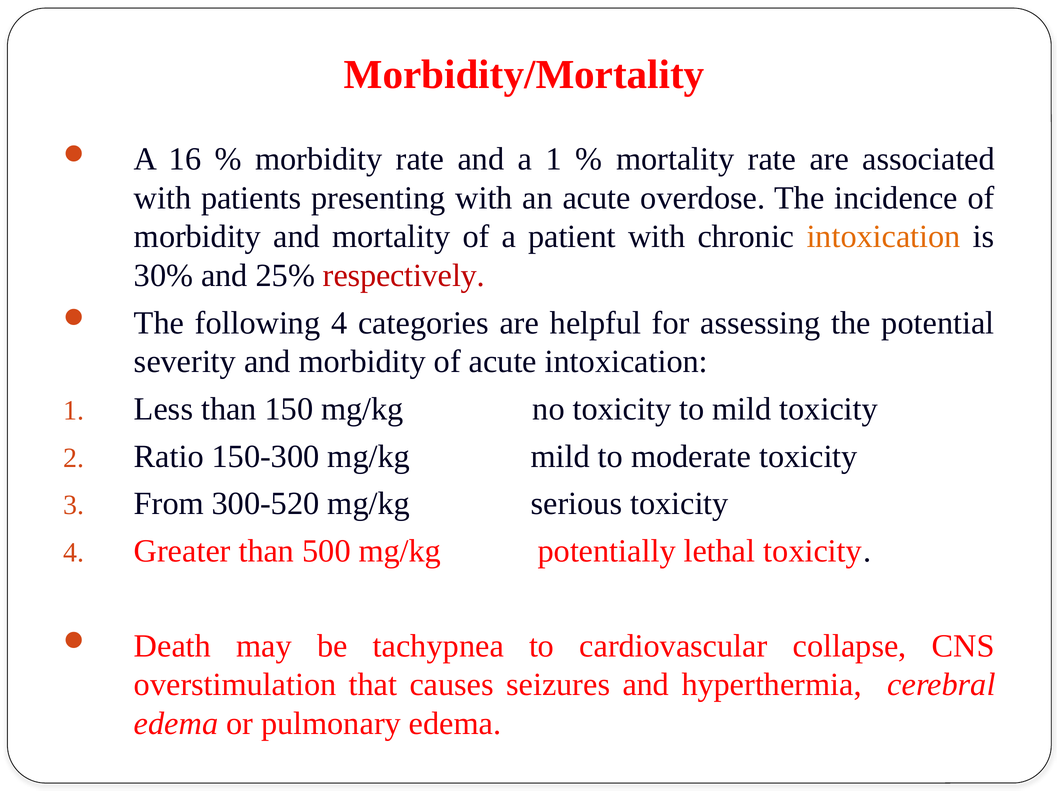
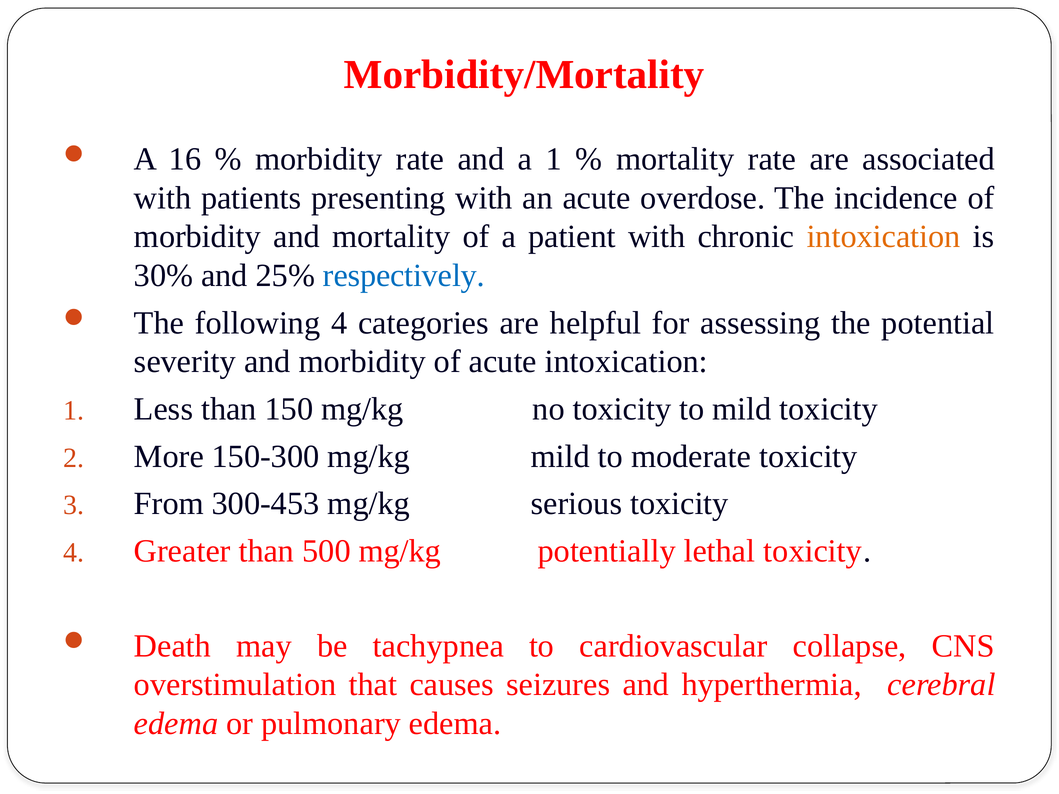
respectively colour: red -> blue
Ratio: Ratio -> More
300-520: 300-520 -> 300-453
